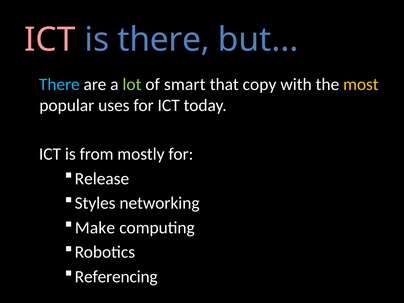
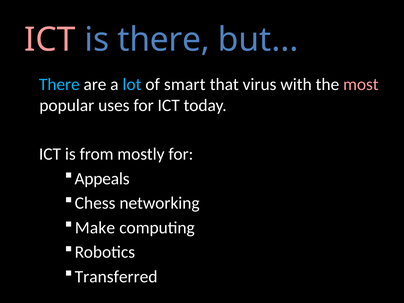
lot colour: light green -> light blue
copy: copy -> virus
most colour: yellow -> pink
Release: Release -> Appeals
Styles: Styles -> Chess
Referencing: Referencing -> Transferred
